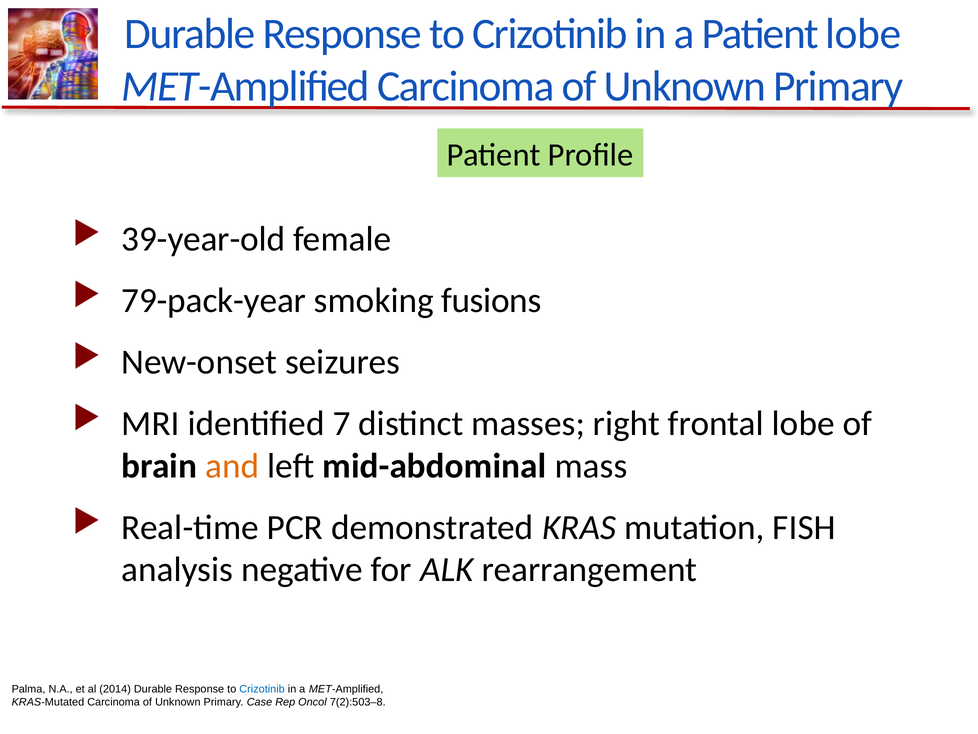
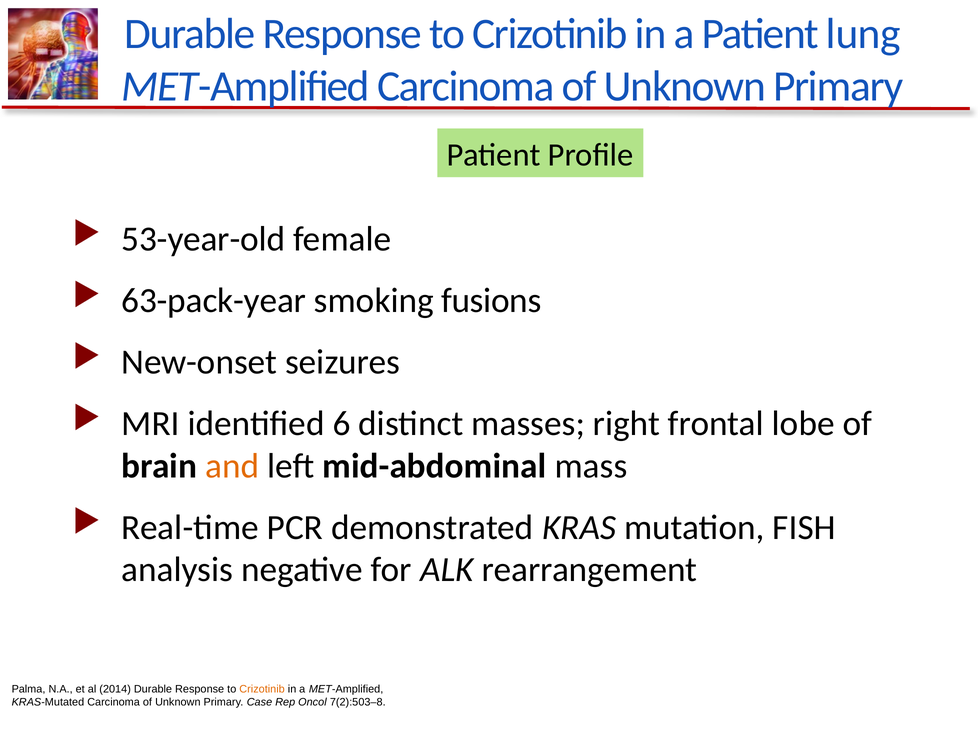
Patient lobe: lobe -> lung
39-year-old: 39-year-old -> 53-year-old
79-pack-year: 79-pack-year -> 63-pack-year
7: 7 -> 6
Crizotinib at (262, 688) colour: blue -> orange
